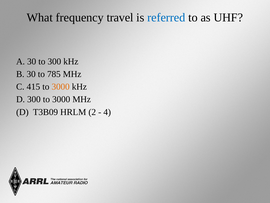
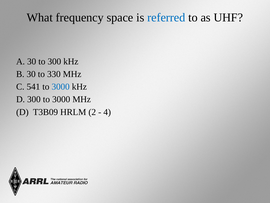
travel: travel -> space
785: 785 -> 330
415: 415 -> 541
3000 at (61, 87) colour: orange -> blue
